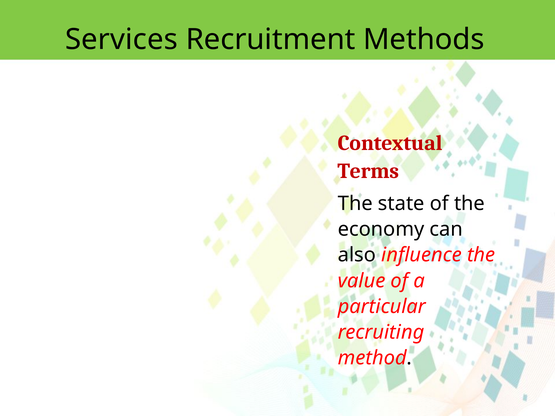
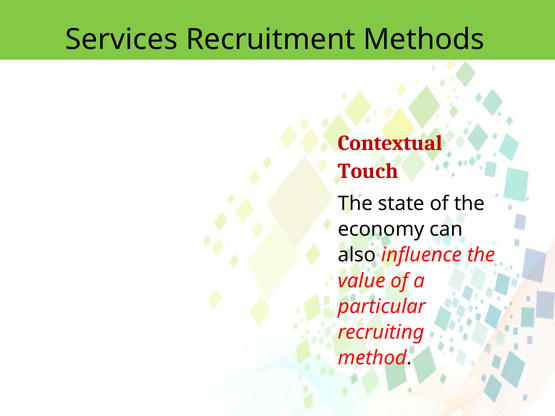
Terms: Terms -> Touch
